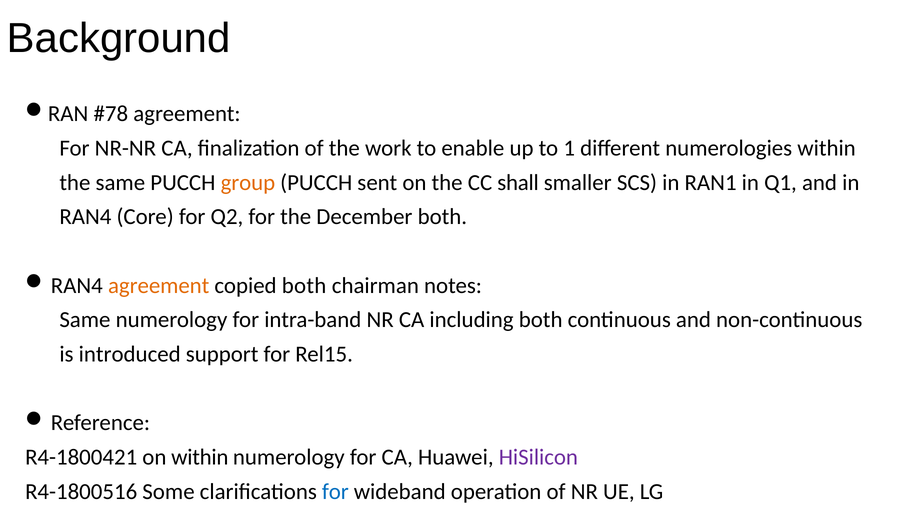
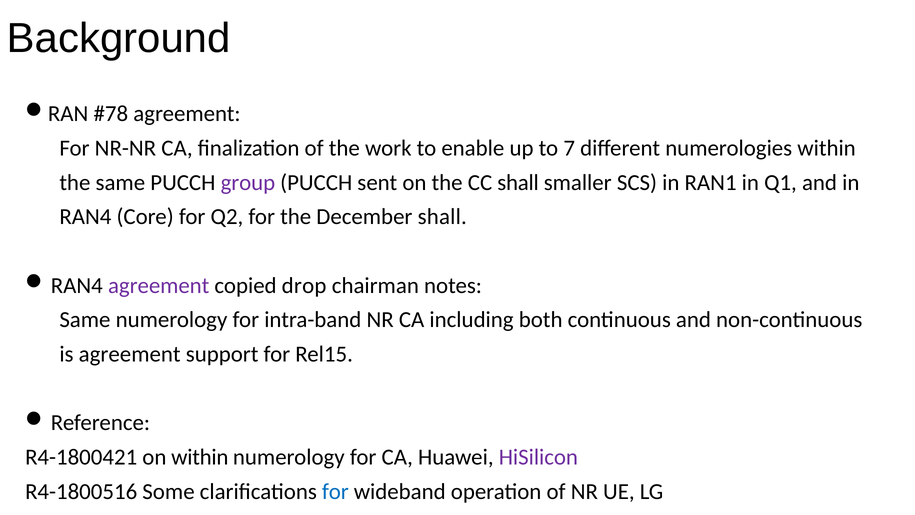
1: 1 -> 7
group colour: orange -> purple
December both: both -> shall
agreement at (159, 285) colour: orange -> purple
copied both: both -> drop
is introduced: introduced -> agreement
